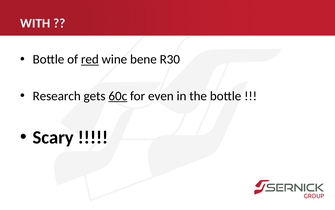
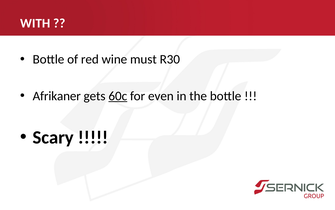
red underline: present -> none
bene: bene -> must
Research: Research -> Afrikaner
